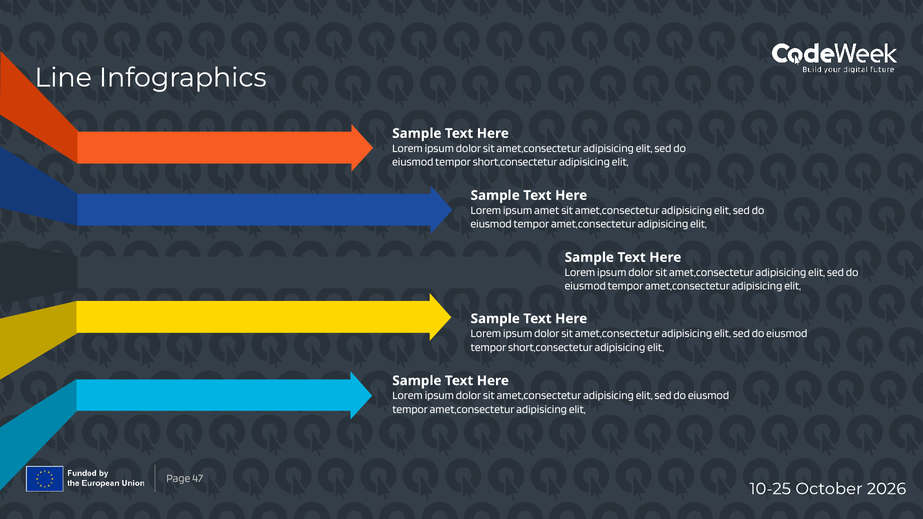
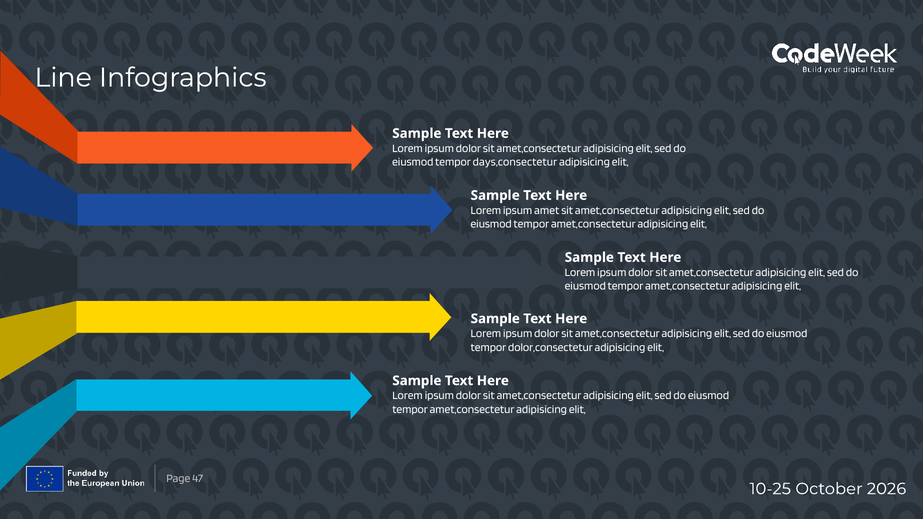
short,consectetur at (515, 162): short,consectetur -> days,consectetur
short,consectetur at (550, 348): short,consectetur -> dolor,consectetur
